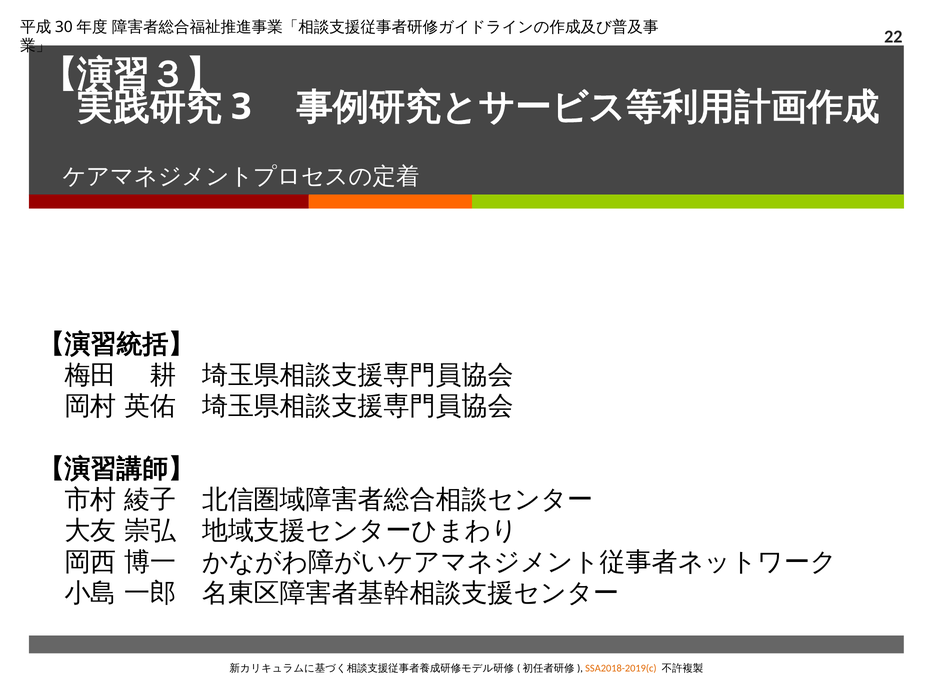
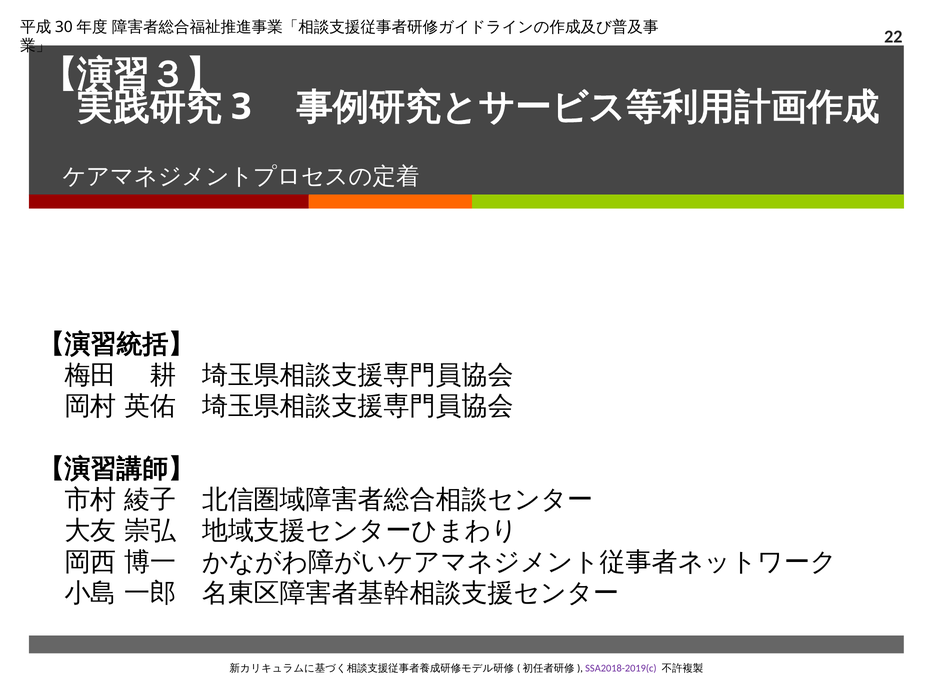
SSA2018-2019(c colour: orange -> purple
